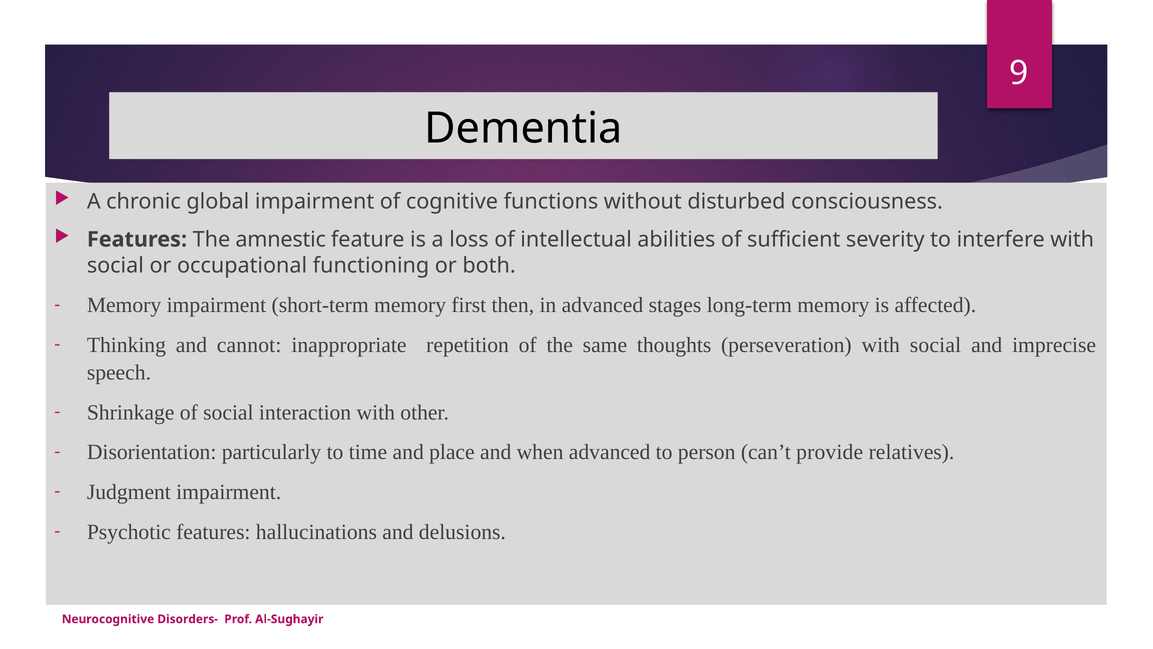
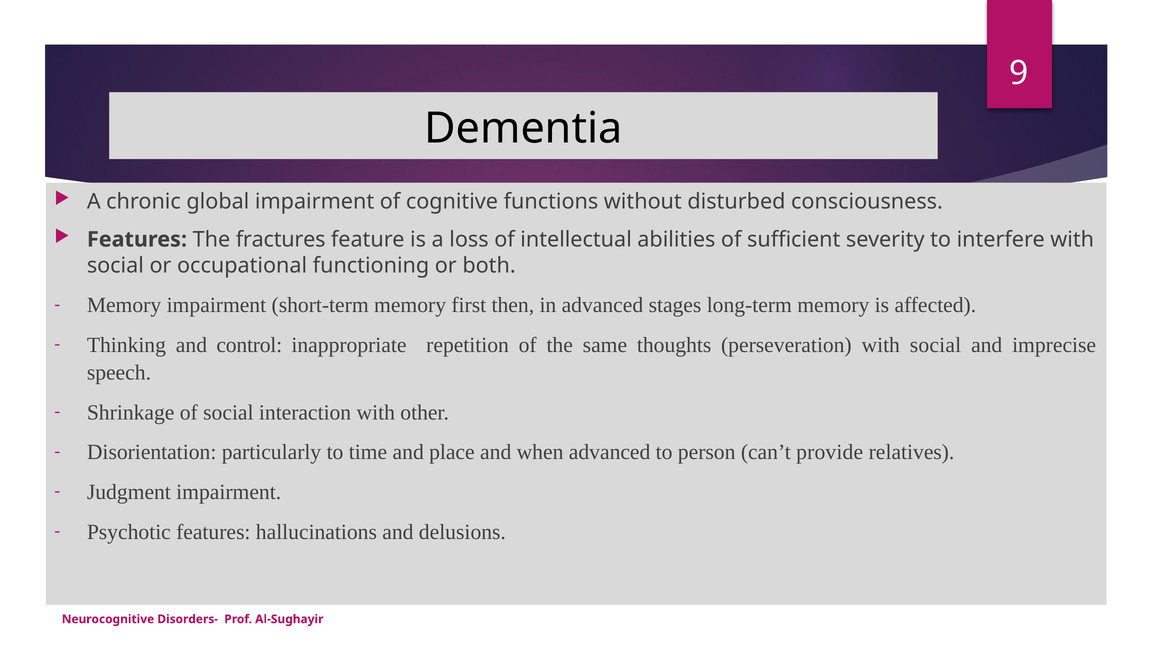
amnestic: amnestic -> fractures
cannot: cannot -> control
